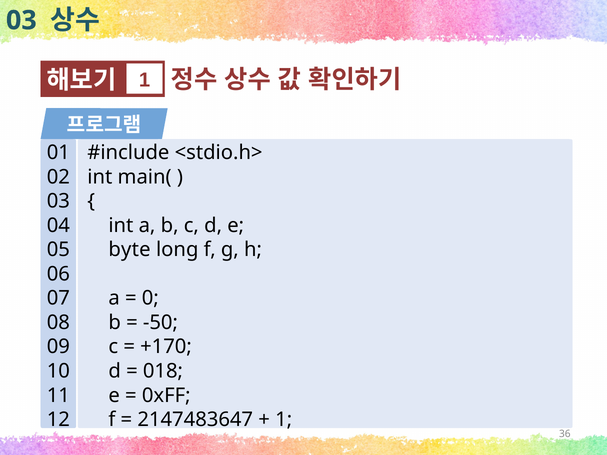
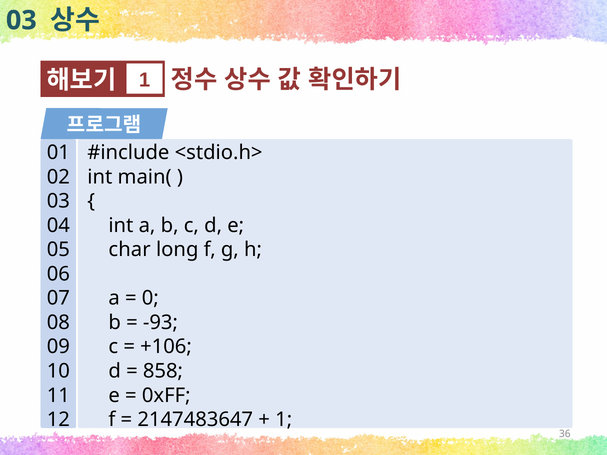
byte: byte -> char
-50: -50 -> -93
+170: +170 -> +106
018: 018 -> 858
